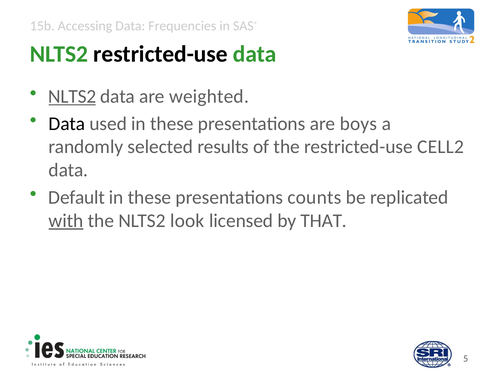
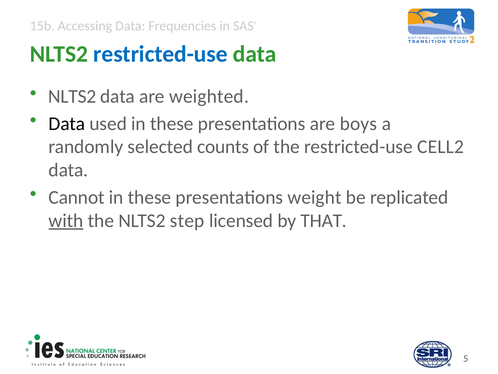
restricted-use at (160, 54) colour: black -> blue
NLTS2 at (72, 96) underline: present -> none
results: results -> counts
Default: Default -> Cannot
counts: counts -> weight
look: look -> step
